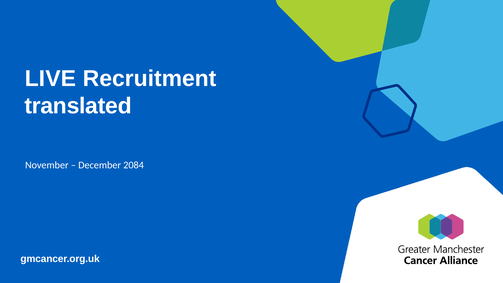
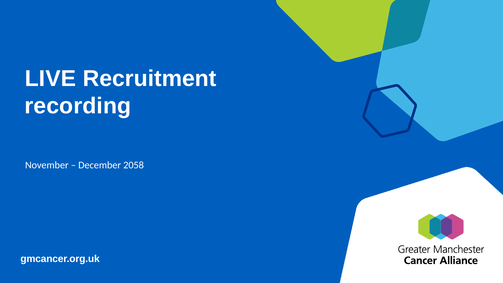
translated: translated -> recording
2084: 2084 -> 2058
